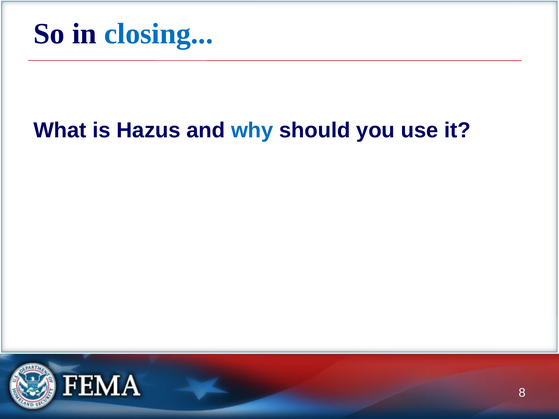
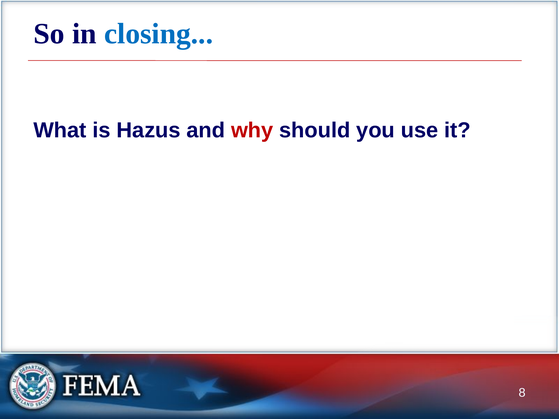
why colour: blue -> red
